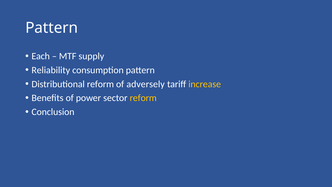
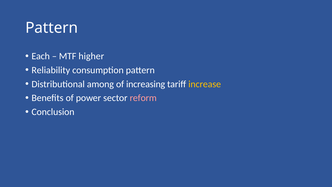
supply: supply -> higher
Distributional reform: reform -> among
adversely: adversely -> increasing
reform at (143, 98) colour: yellow -> pink
